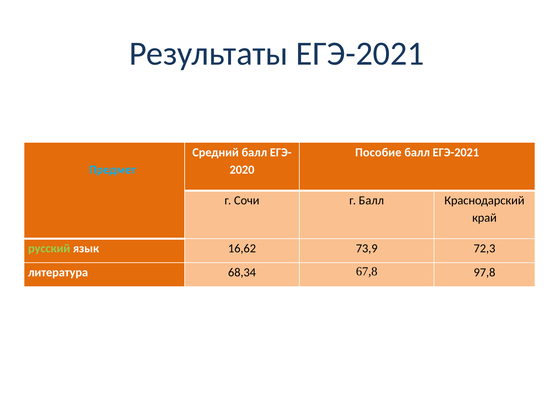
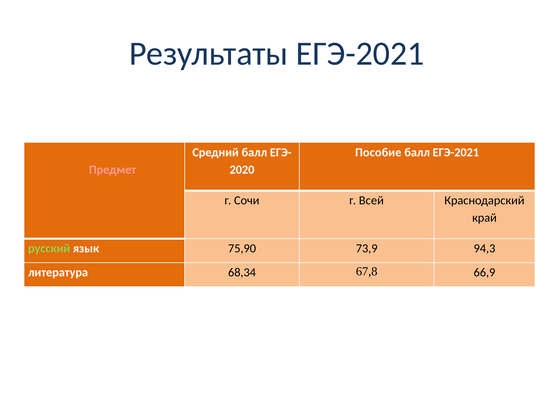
Предмет colour: light blue -> pink
г Балл: Балл -> Всей
16,62: 16,62 -> 75,90
72,3: 72,3 -> 94,3
97,8: 97,8 -> 66,9
